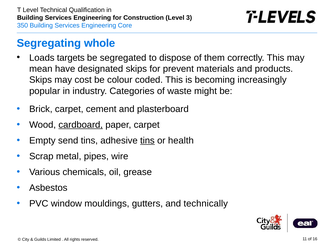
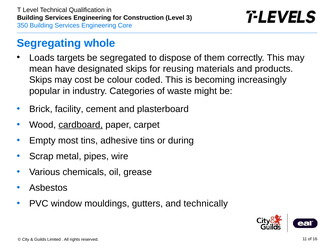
prevent: prevent -> reusing
Brick carpet: carpet -> facility
send: send -> most
tins at (147, 141) underline: present -> none
health: health -> during
